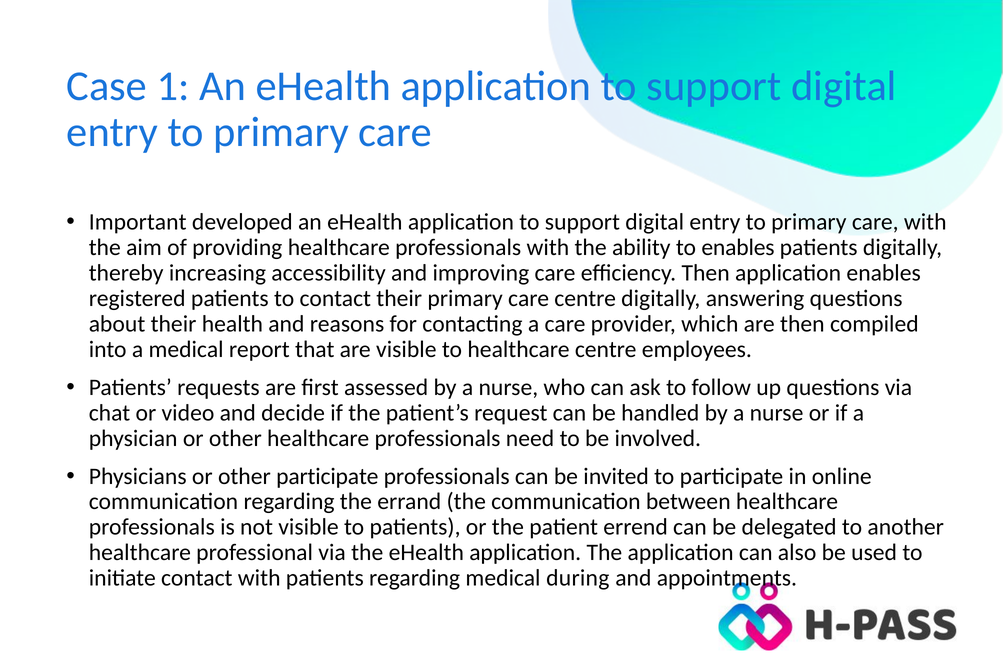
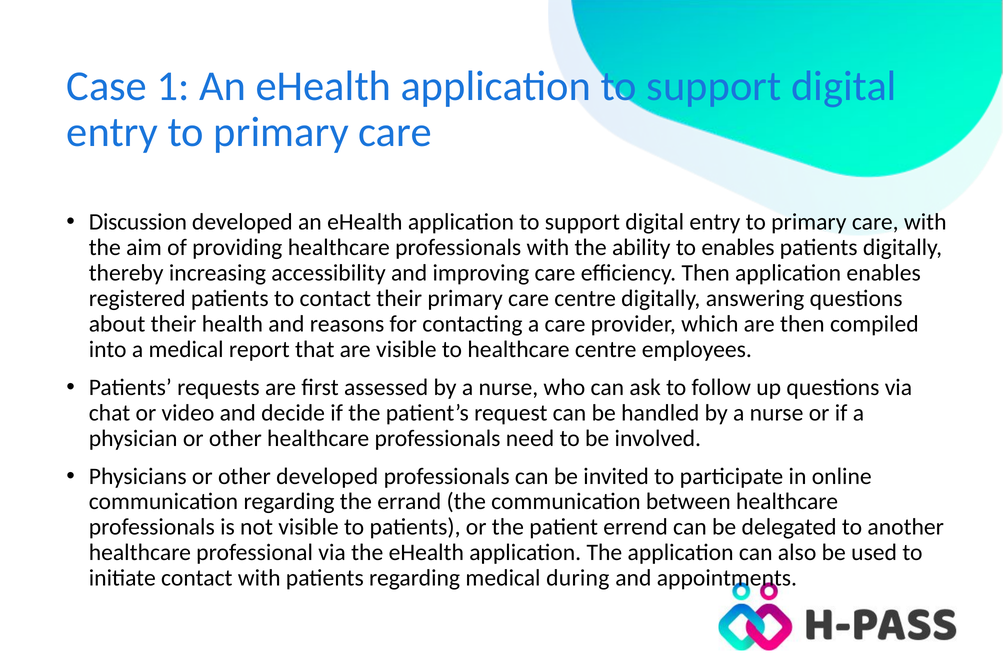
Important: Important -> Discussion
other participate: participate -> developed
